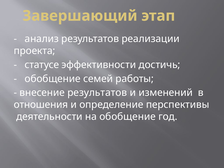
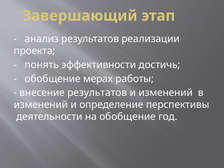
статусе: статусе -> понять
семей: семей -> мерах
отношения at (41, 105): отношения -> изменений
